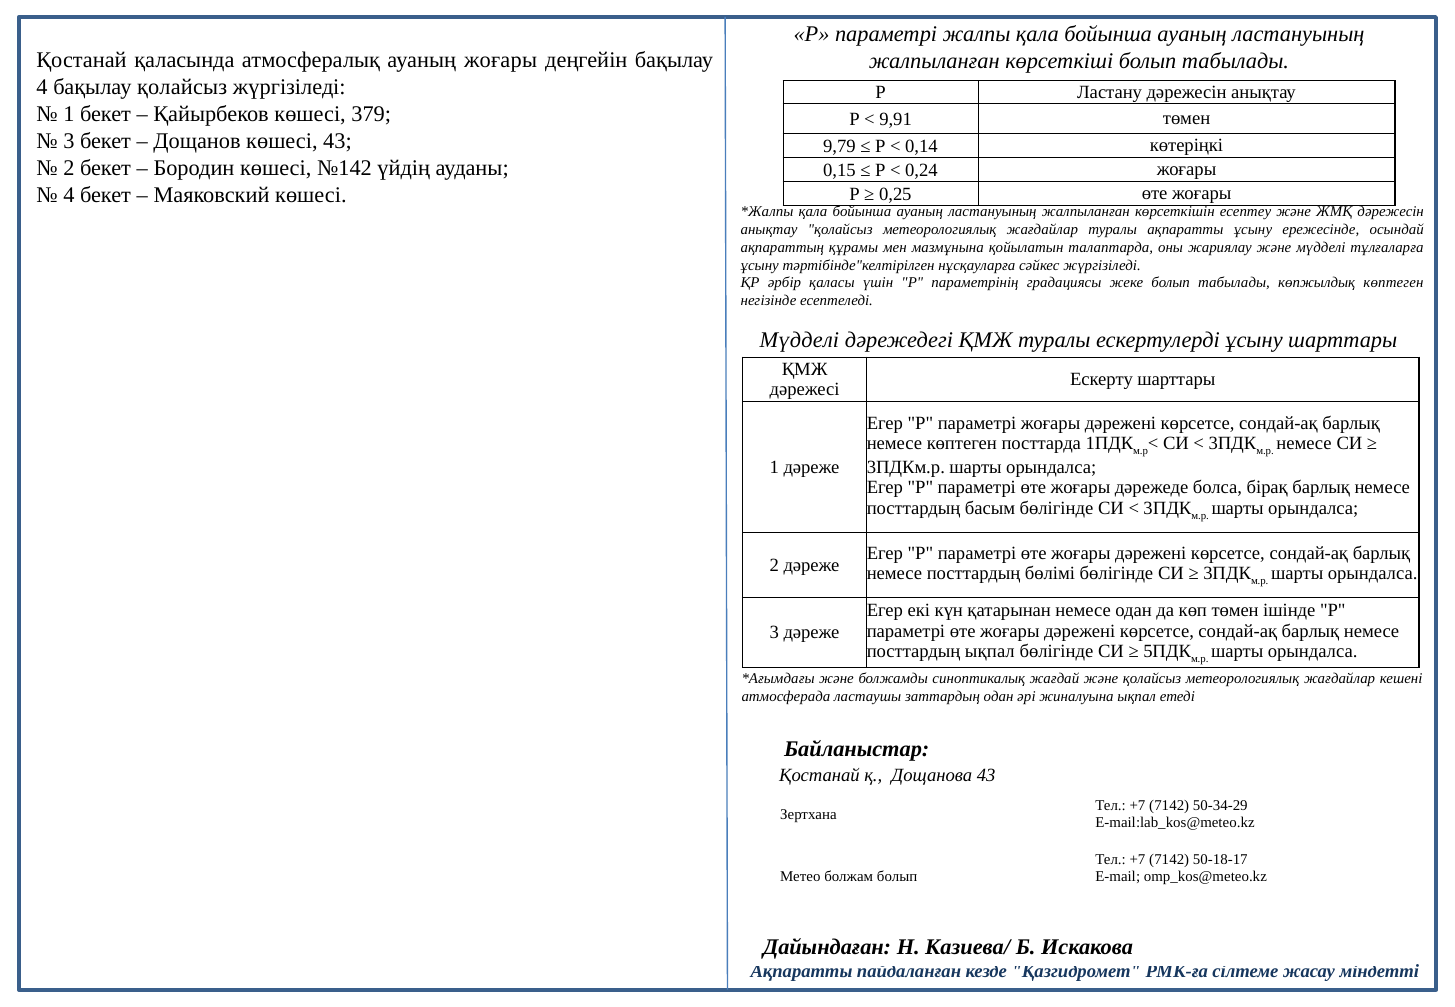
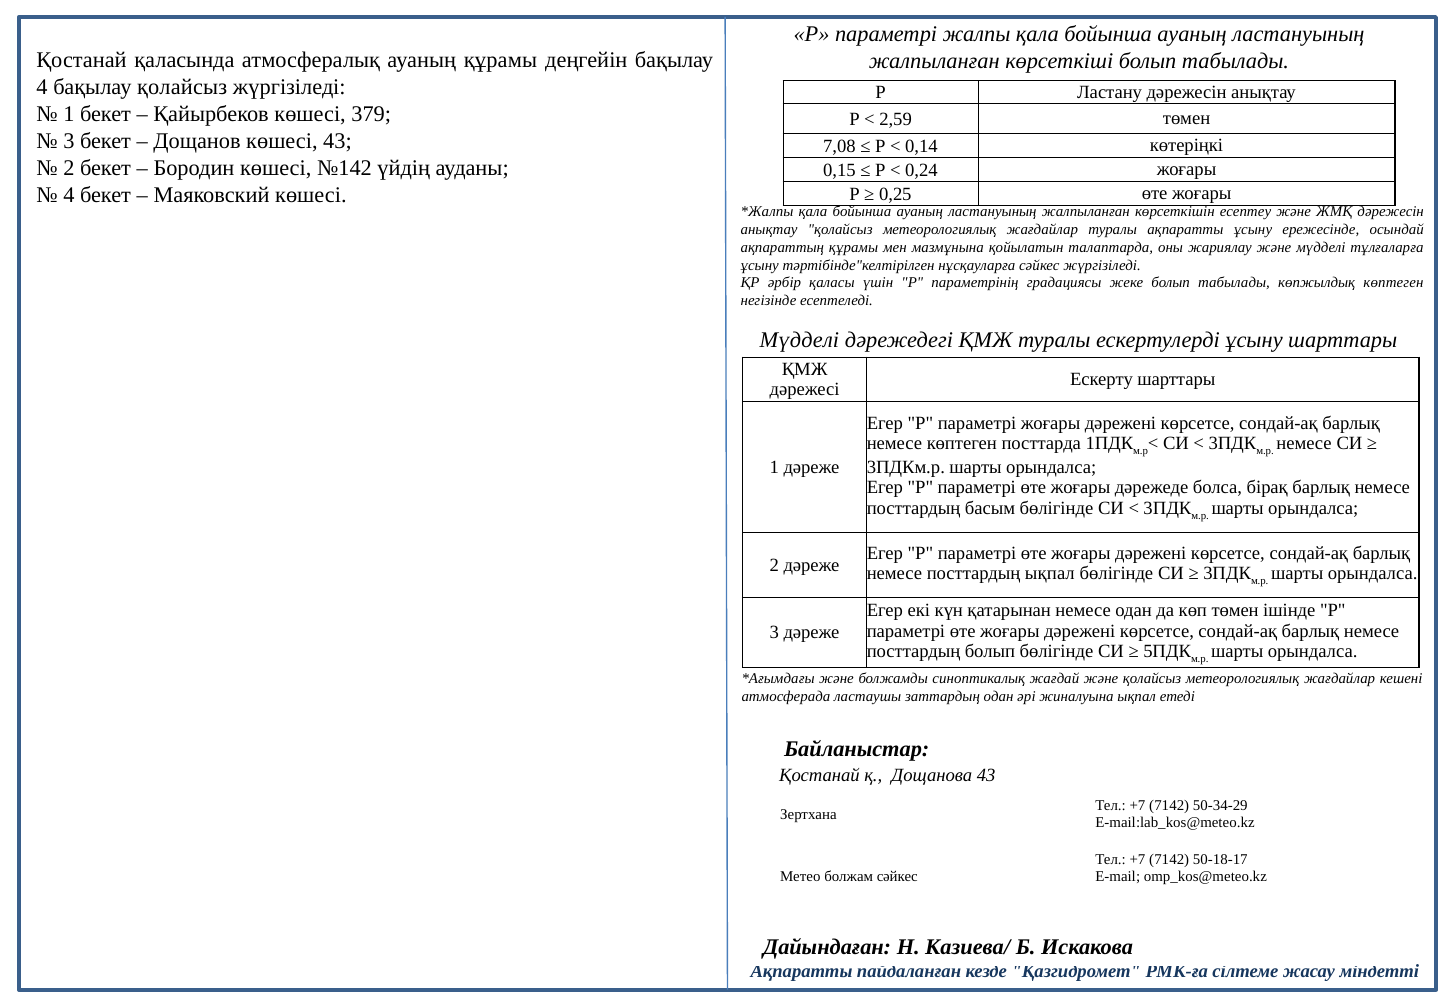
ауаның жоғары: жоғары -> құрамы
9,91: 9,91 -> 2,59
9,79: 9,79 -> 7,08
посттардың бөлімі: бөлімі -> ықпал
посттардың ықпал: ықпал -> болып
болжам болып: болып -> сәйкес
